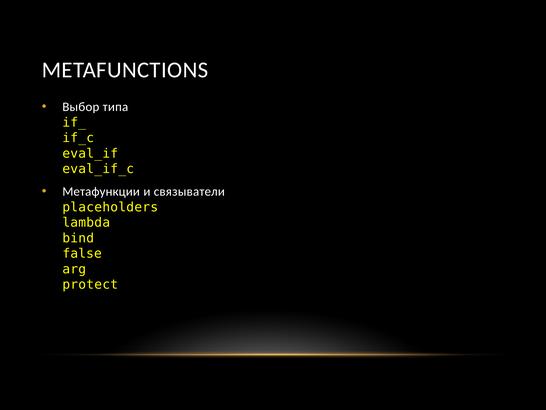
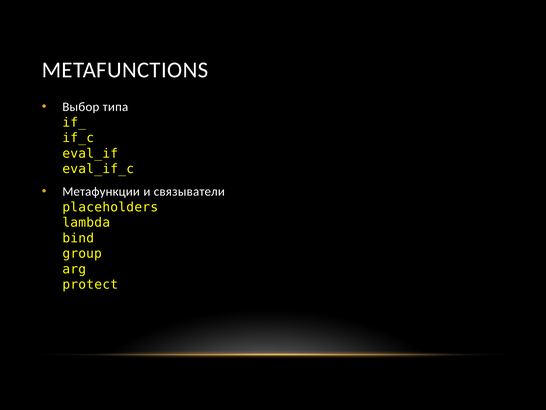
false: false -> group
